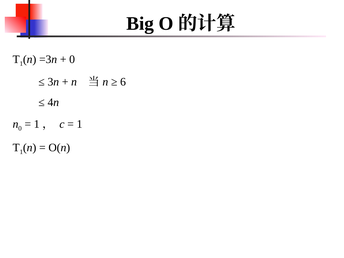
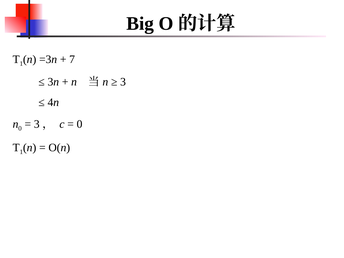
0 at (72, 59): 0 -> 7
6 at (123, 82): 6 -> 3
1 at (37, 124): 1 -> 3
1 at (79, 124): 1 -> 0
